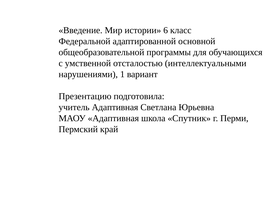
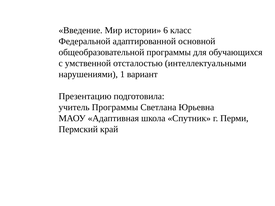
учитель Адаптивная: Адаптивная -> Программы
